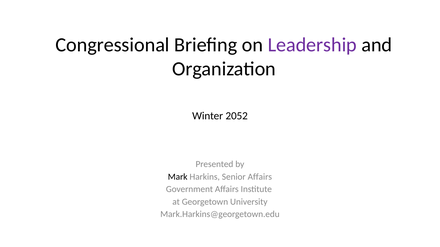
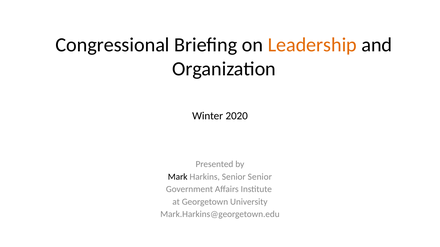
Leadership colour: purple -> orange
2052: 2052 -> 2020
Senior Affairs: Affairs -> Senior
